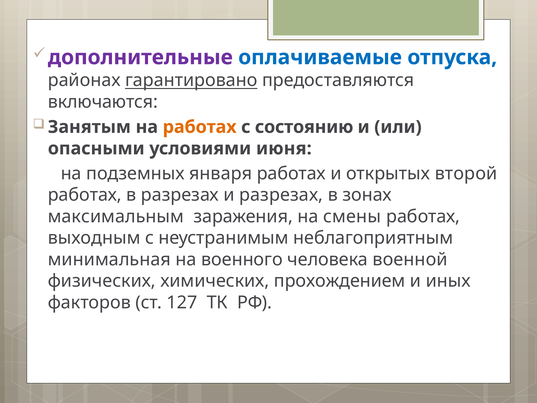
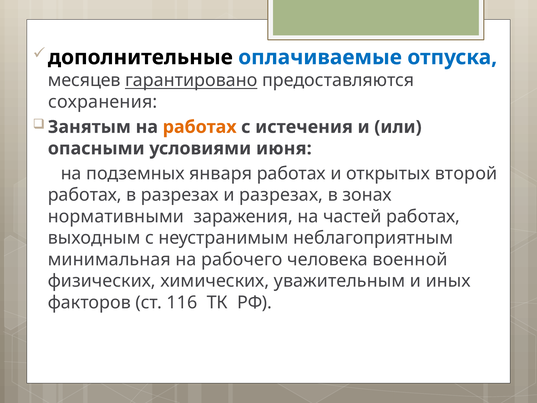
дополнительные colour: purple -> black
районах: районах -> месяцев
включаются: включаются -> сохранения
состоянию: состоянию -> истечения
максимальным: максимальным -> нормативными
смены: смены -> частей
военного: военного -> рабочего
прохождением: прохождением -> уважительным
127: 127 -> 116
